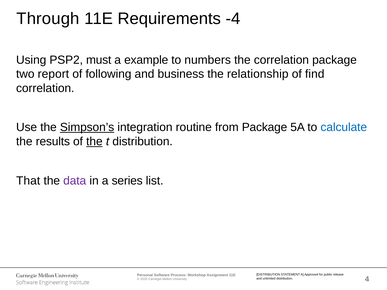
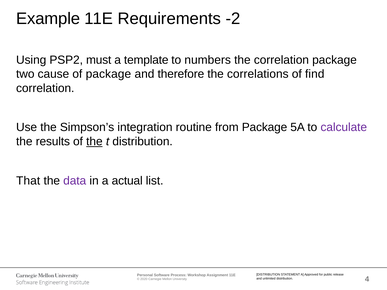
Through: Through -> Example
-4: -4 -> -2
example: example -> template
report: report -> cause
of following: following -> package
business: business -> therefore
relationship: relationship -> correlations
Simpson’s underline: present -> none
calculate colour: blue -> purple
series: series -> actual
